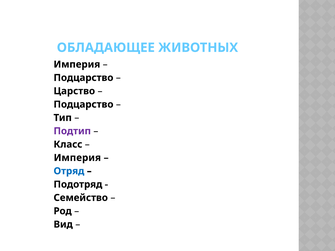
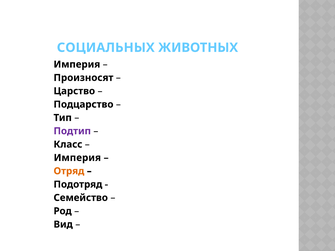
ОБЛАДАЮЩЕЕ: ОБЛАДАЮЩЕЕ -> СОЦИАЛЬНЫХ
Подцарство at (83, 78): Подцарство -> Произносят
Отряд colour: blue -> orange
